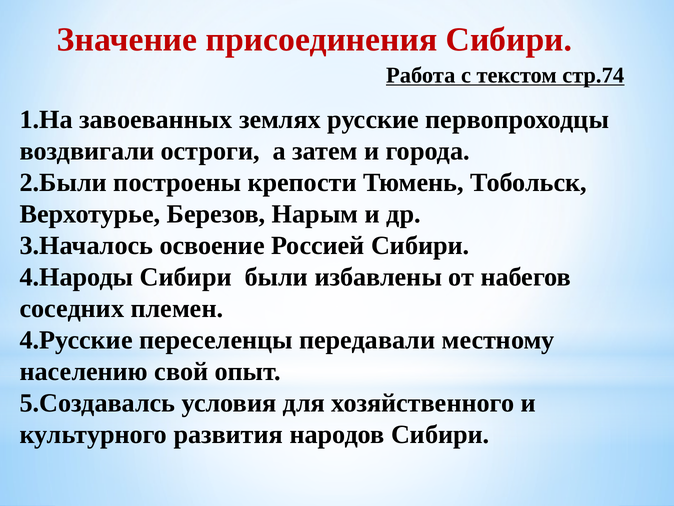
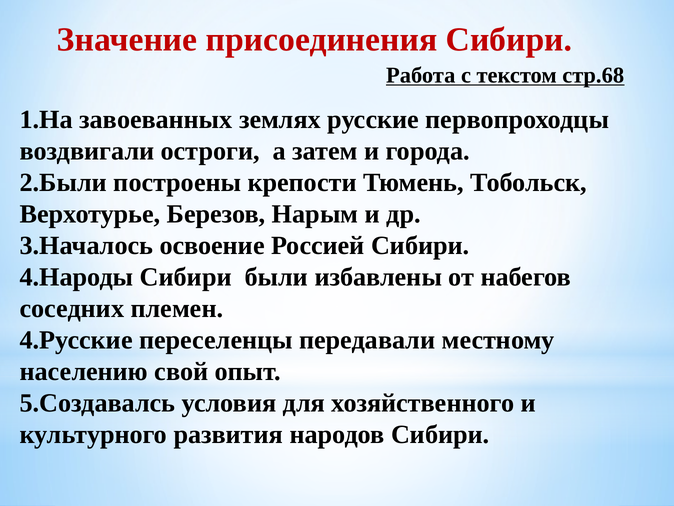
стр.74: стр.74 -> стр.68
